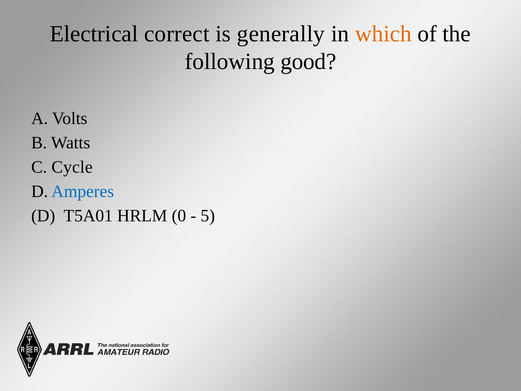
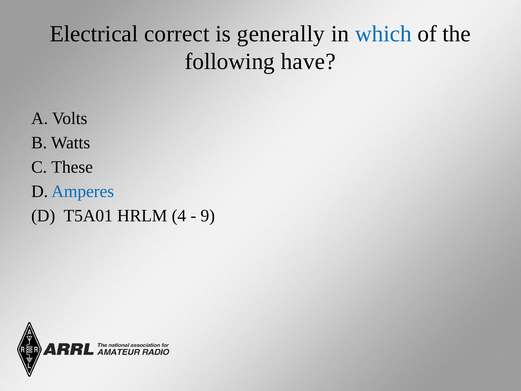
which colour: orange -> blue
good: good -> have
Cycle: Cycle -> These
0: 0 -> 4
5: 5 -> 9
